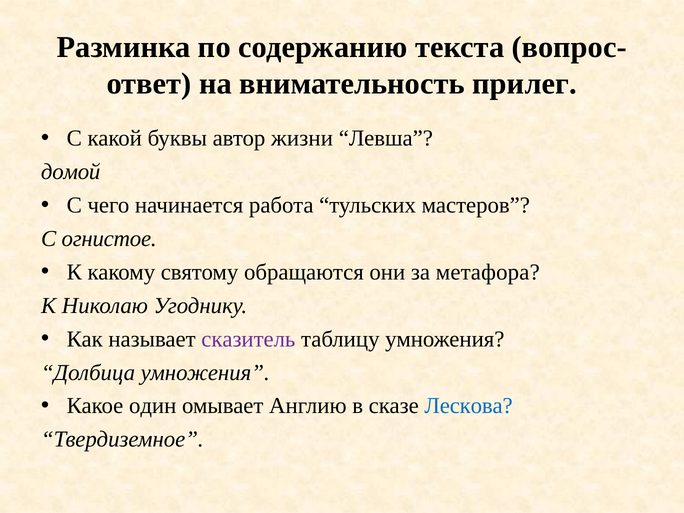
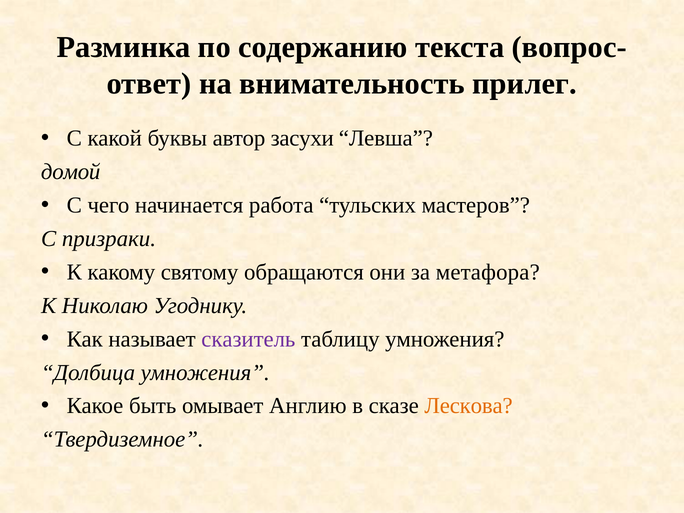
жизни: жизни -> засухи
огнистое: огнистое -> призраки
один: один -> быть
Лескова colour: blue -> orange
